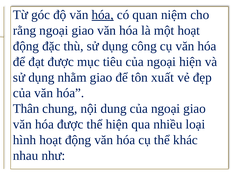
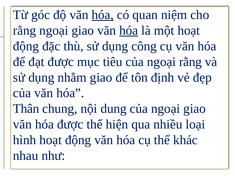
hóa at (129, 30) underline: none -> present
ngoại hiện: hiện -> rằng
xuất: xuất -> định
